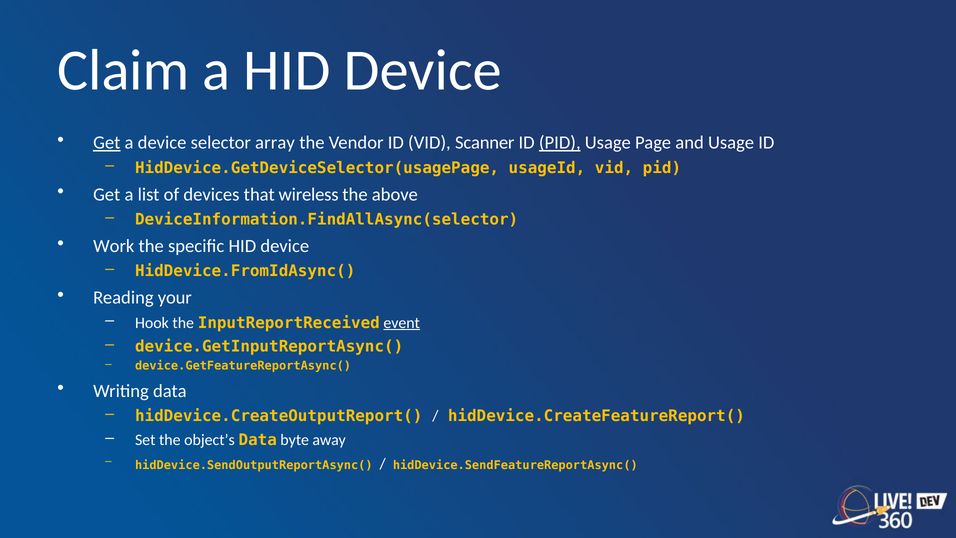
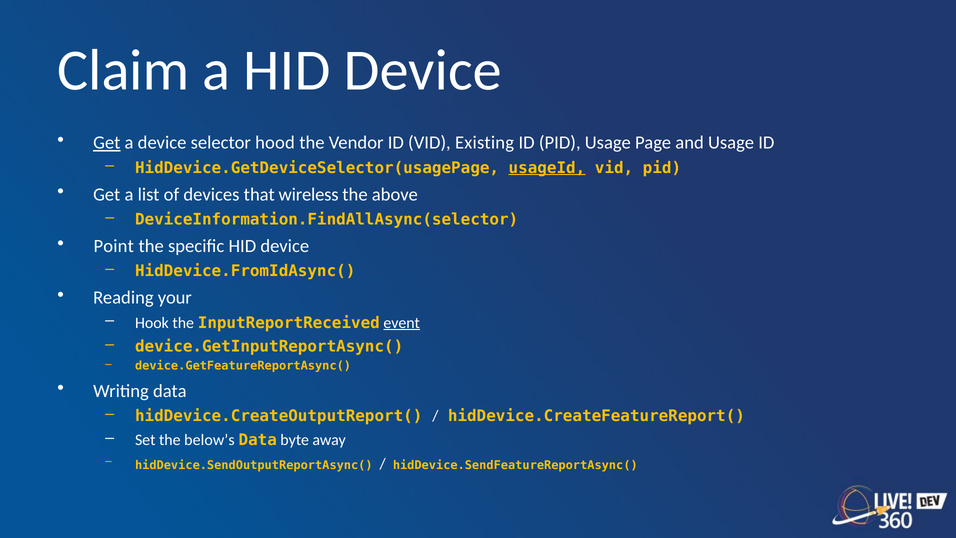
array: array -> hood
Scanner: Scanner -> Existing
PID at (560, 143) underline: present -> none
usageId underline: none -> present
Work: Work -> Point
object’s: object’s -> below’s
